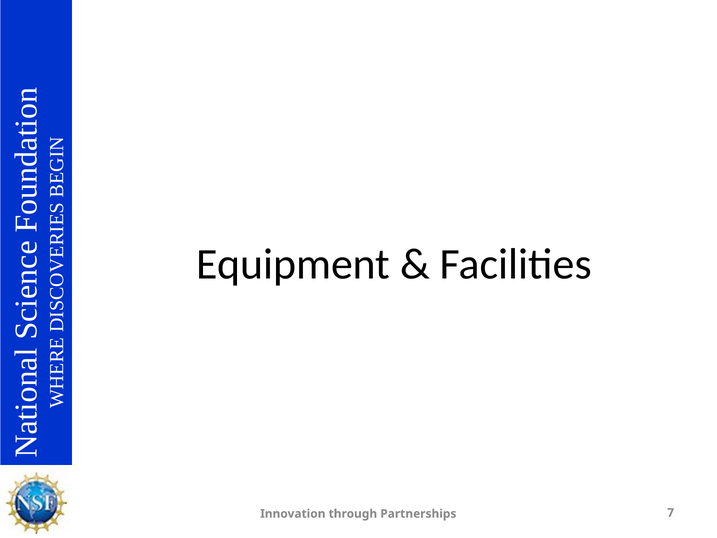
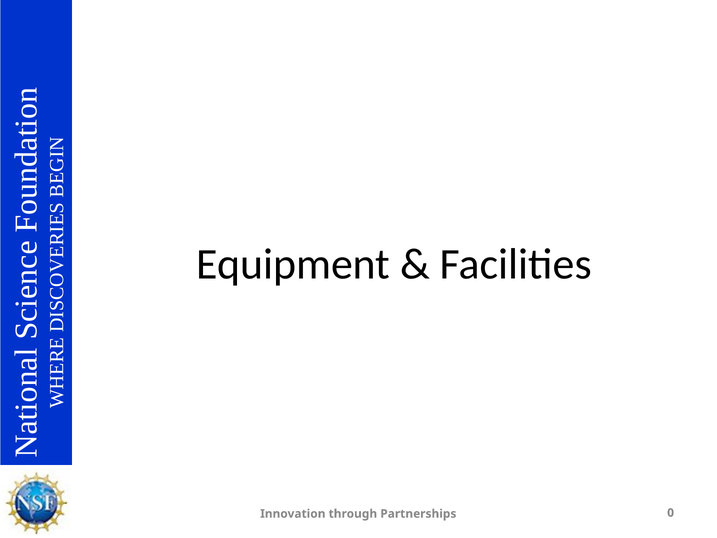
7: 7 -> 0
